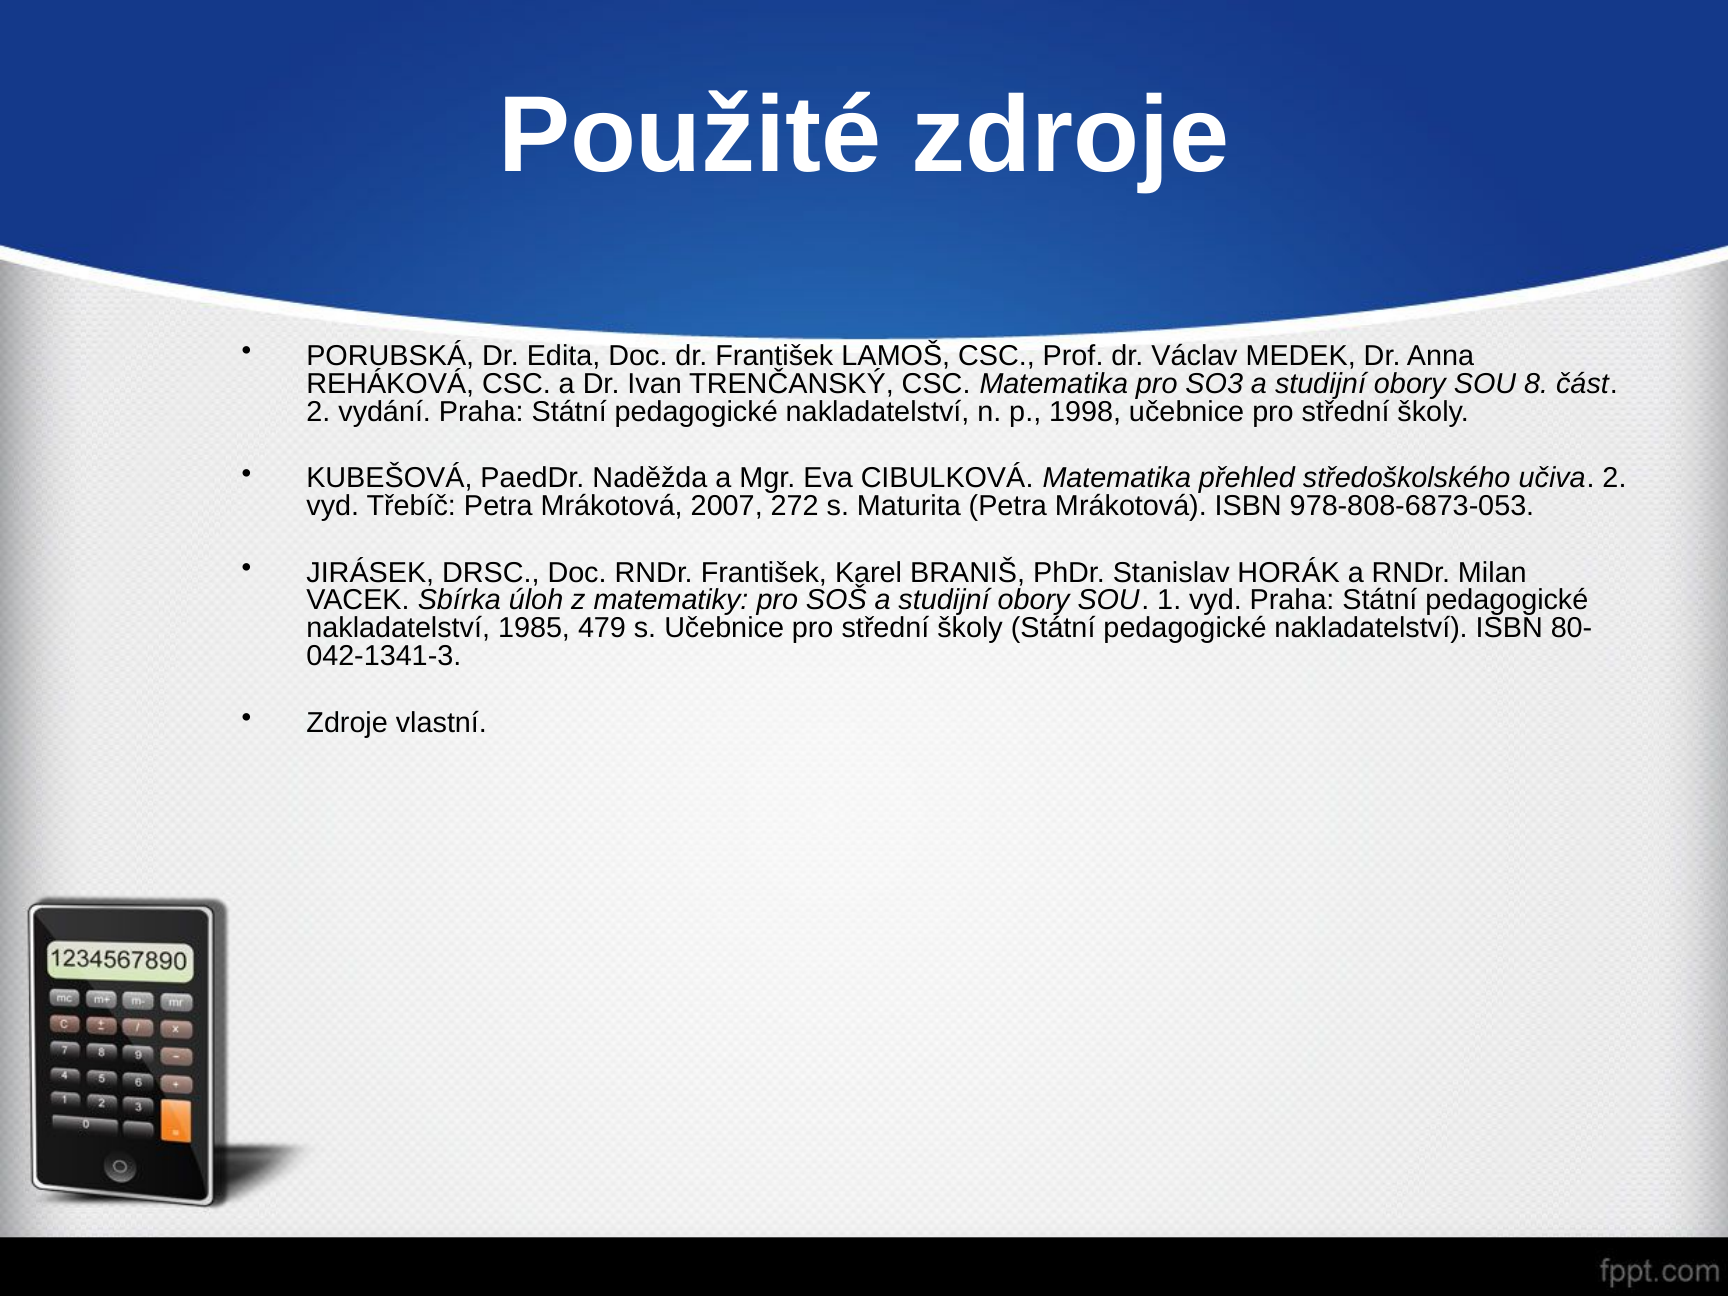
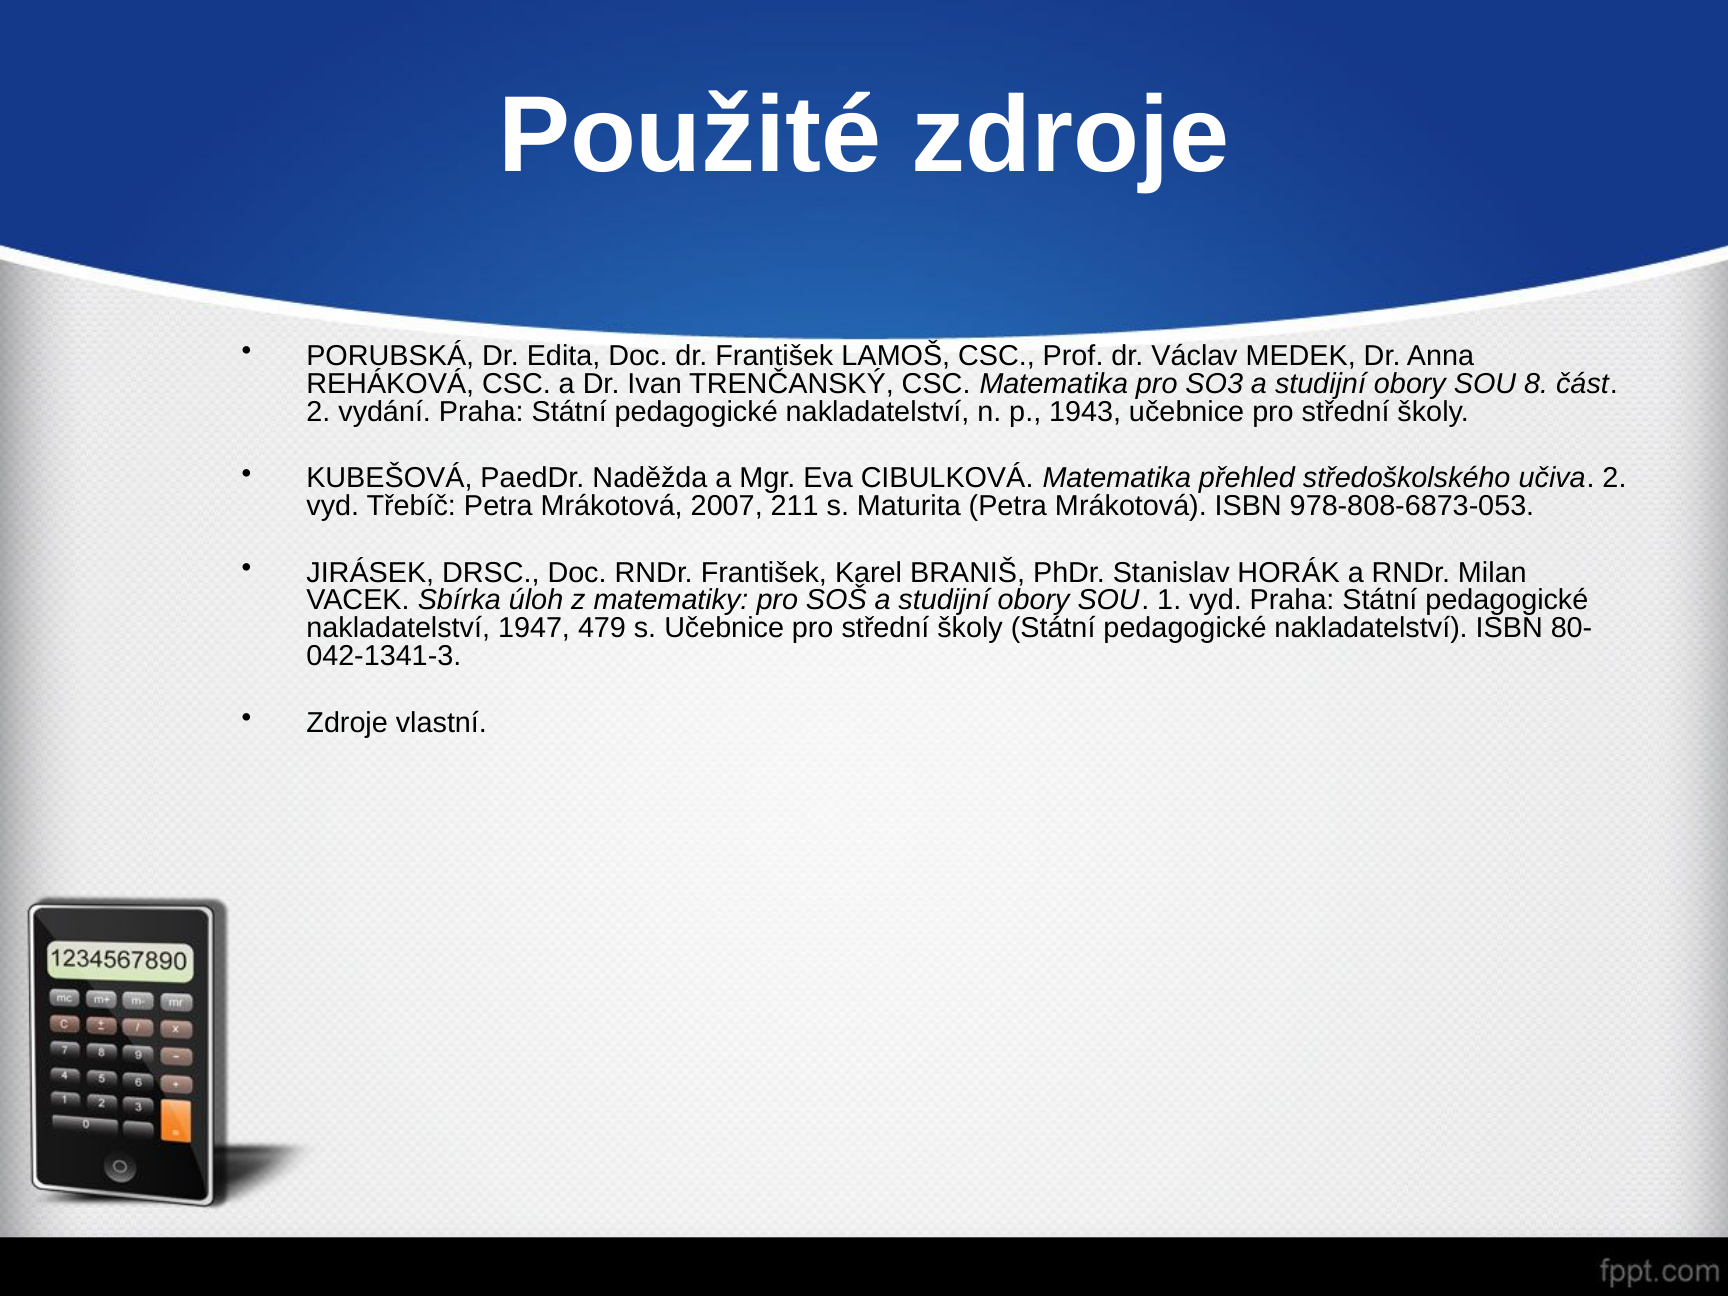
1998: 1998 -> 1943
272: 272 -> 211
1985: 1985 -> 1947
